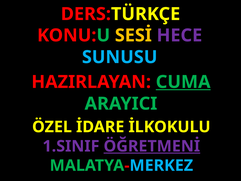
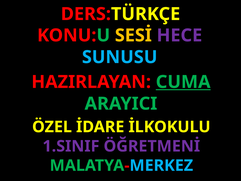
ÖĞRETMENİ underline: present -> none
